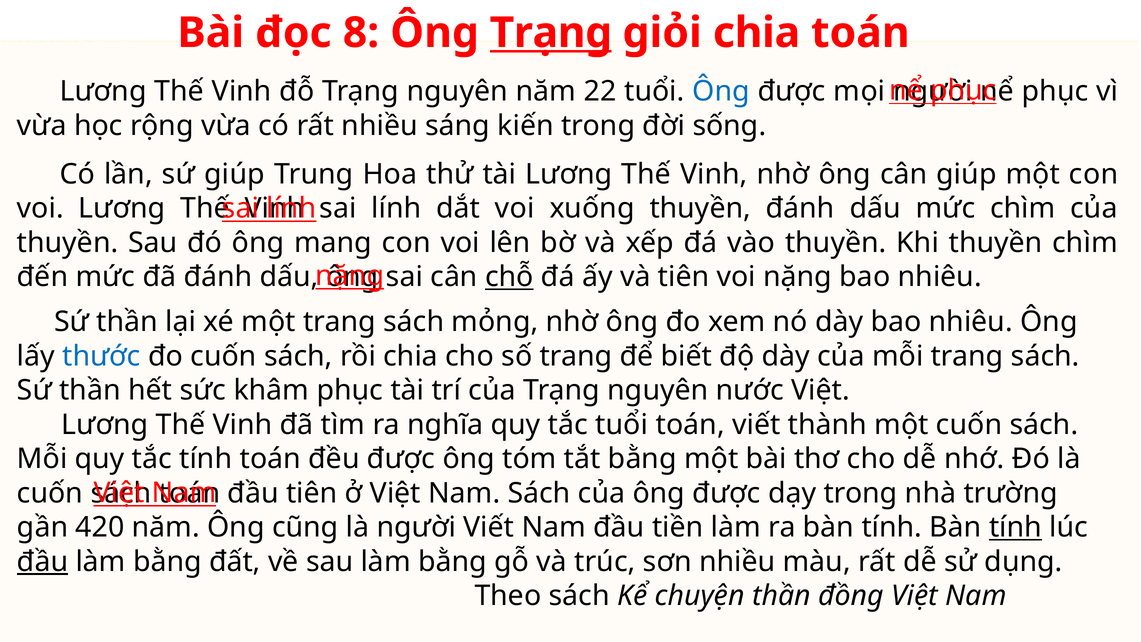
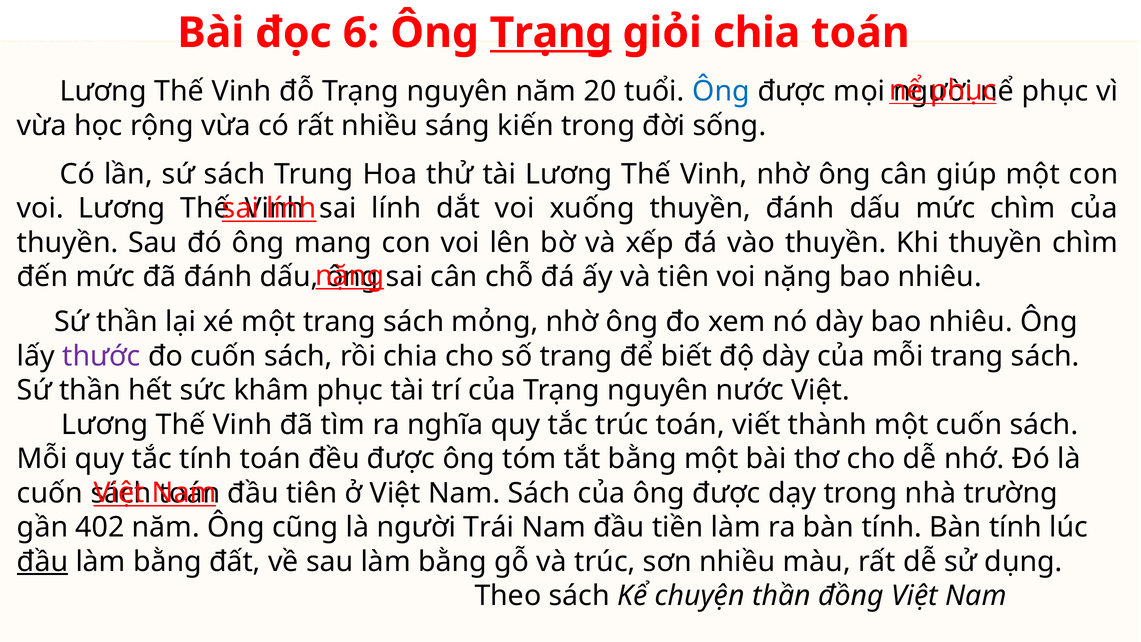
8: 8 -> 6
22: 22 -> 20
sứ giúp: giúp -> sách
chỗ underline: present -> none
thước colour: blue -> purple
tắc tuổi: tuổi -> trúc
420: 420 -> 402
người Viết: Viết -> Trái
tính at (1015, 527) underline: present -> none
